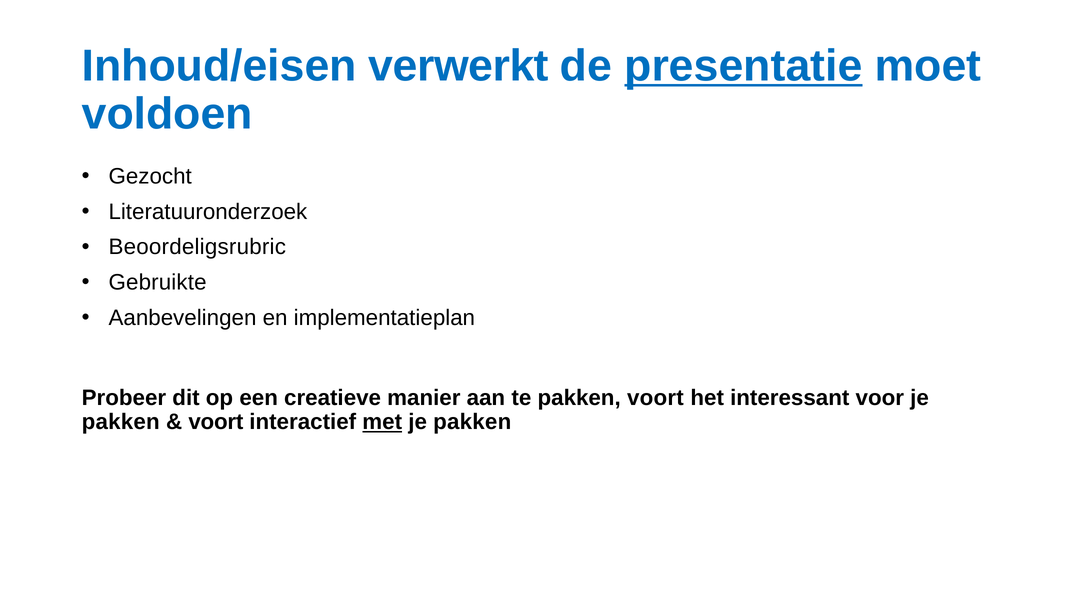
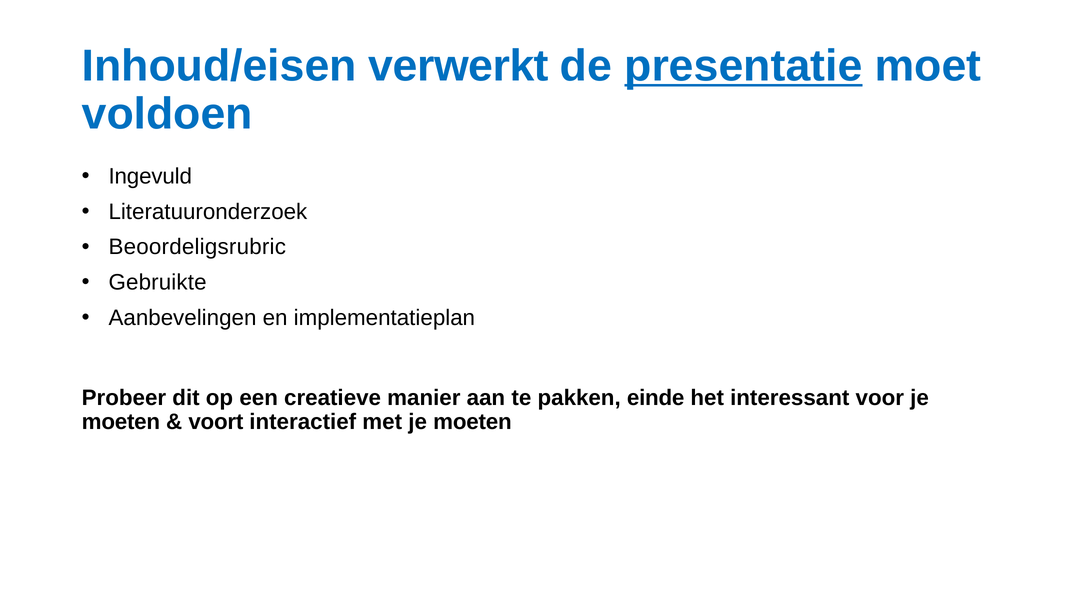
Gezocht: Gezocht -> Ingevuld
pakken voort: voort -> einde
pakken at (121, 422): pakken -> moeten
met underline: present -> none
pakken at (472, 422): pakken -> moeten
